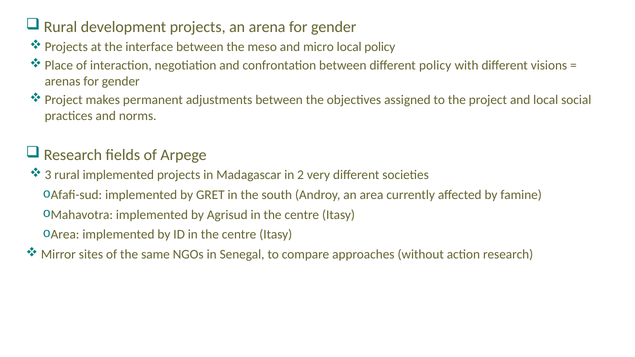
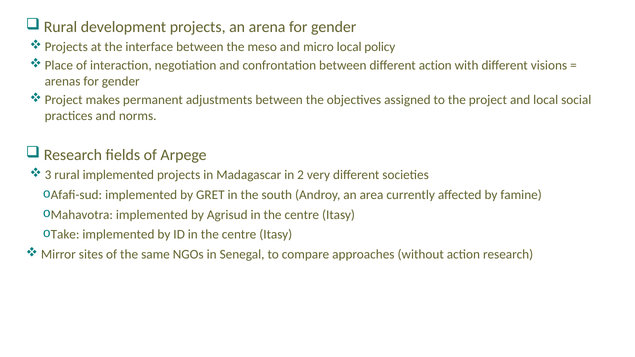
different policy: policy -> action
Area at (65, 235): Area -> Take
